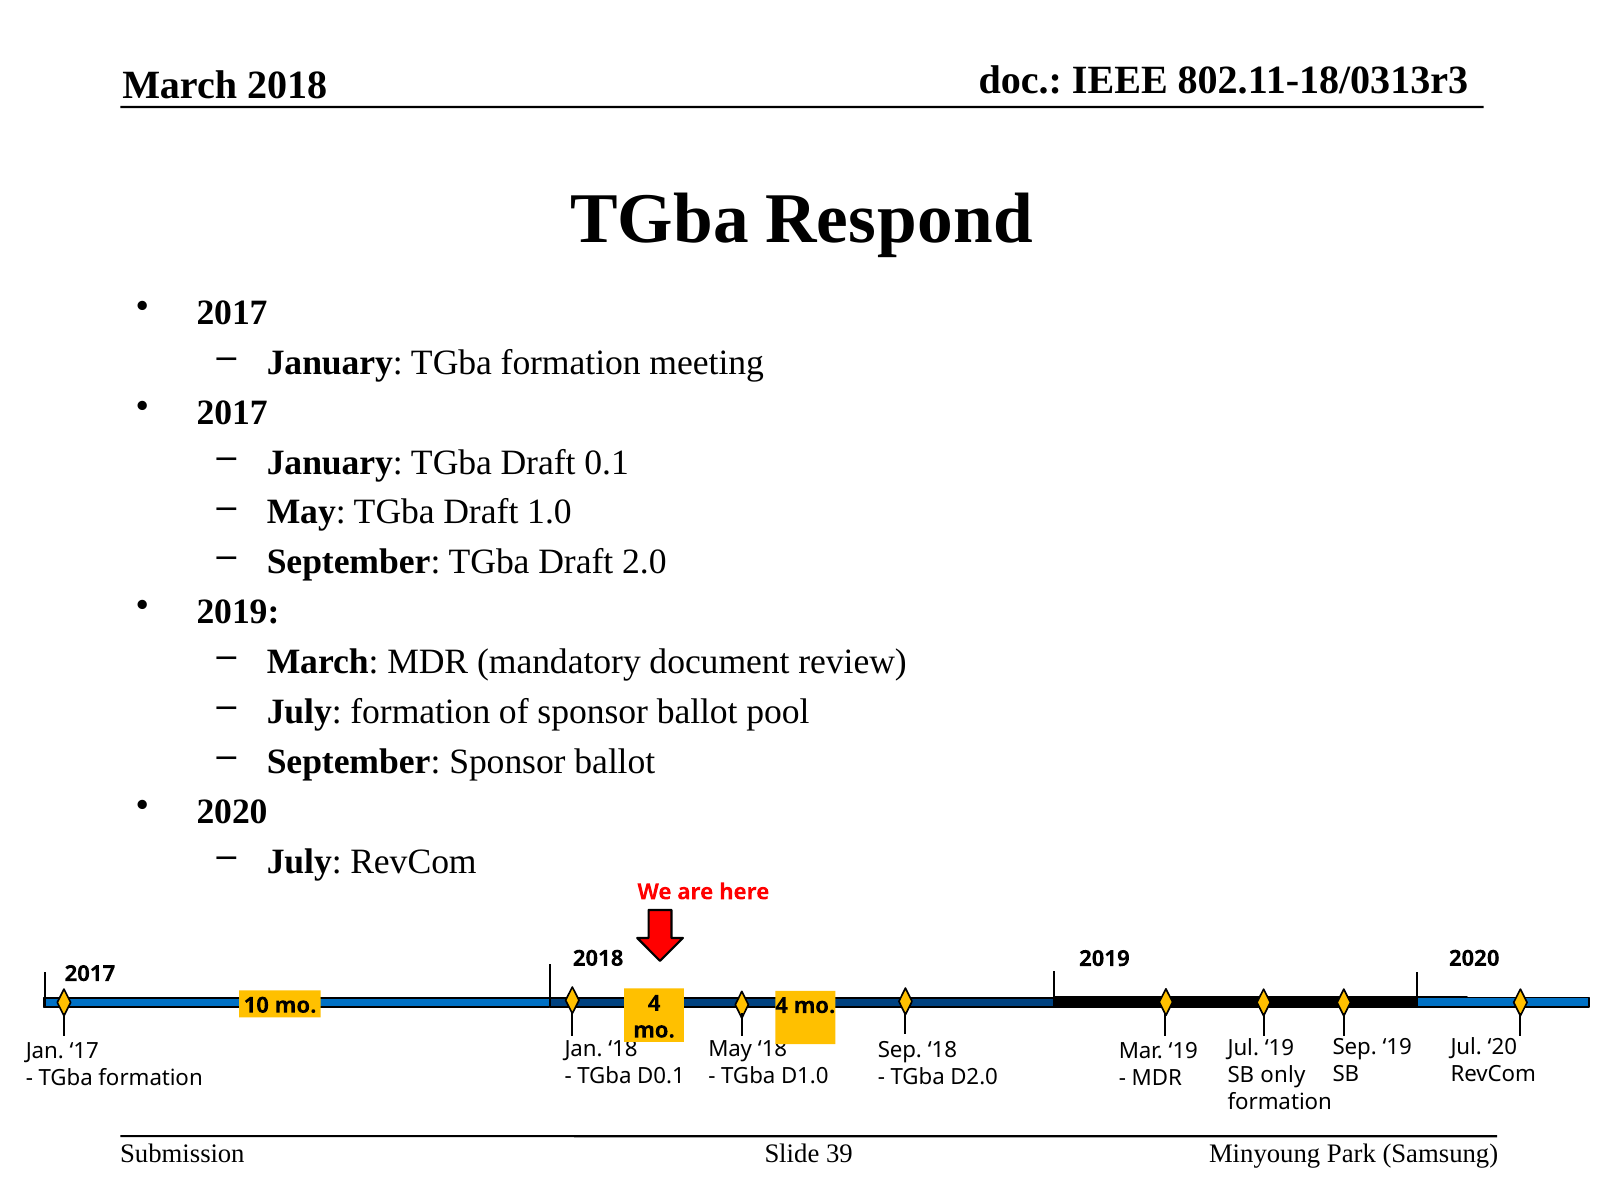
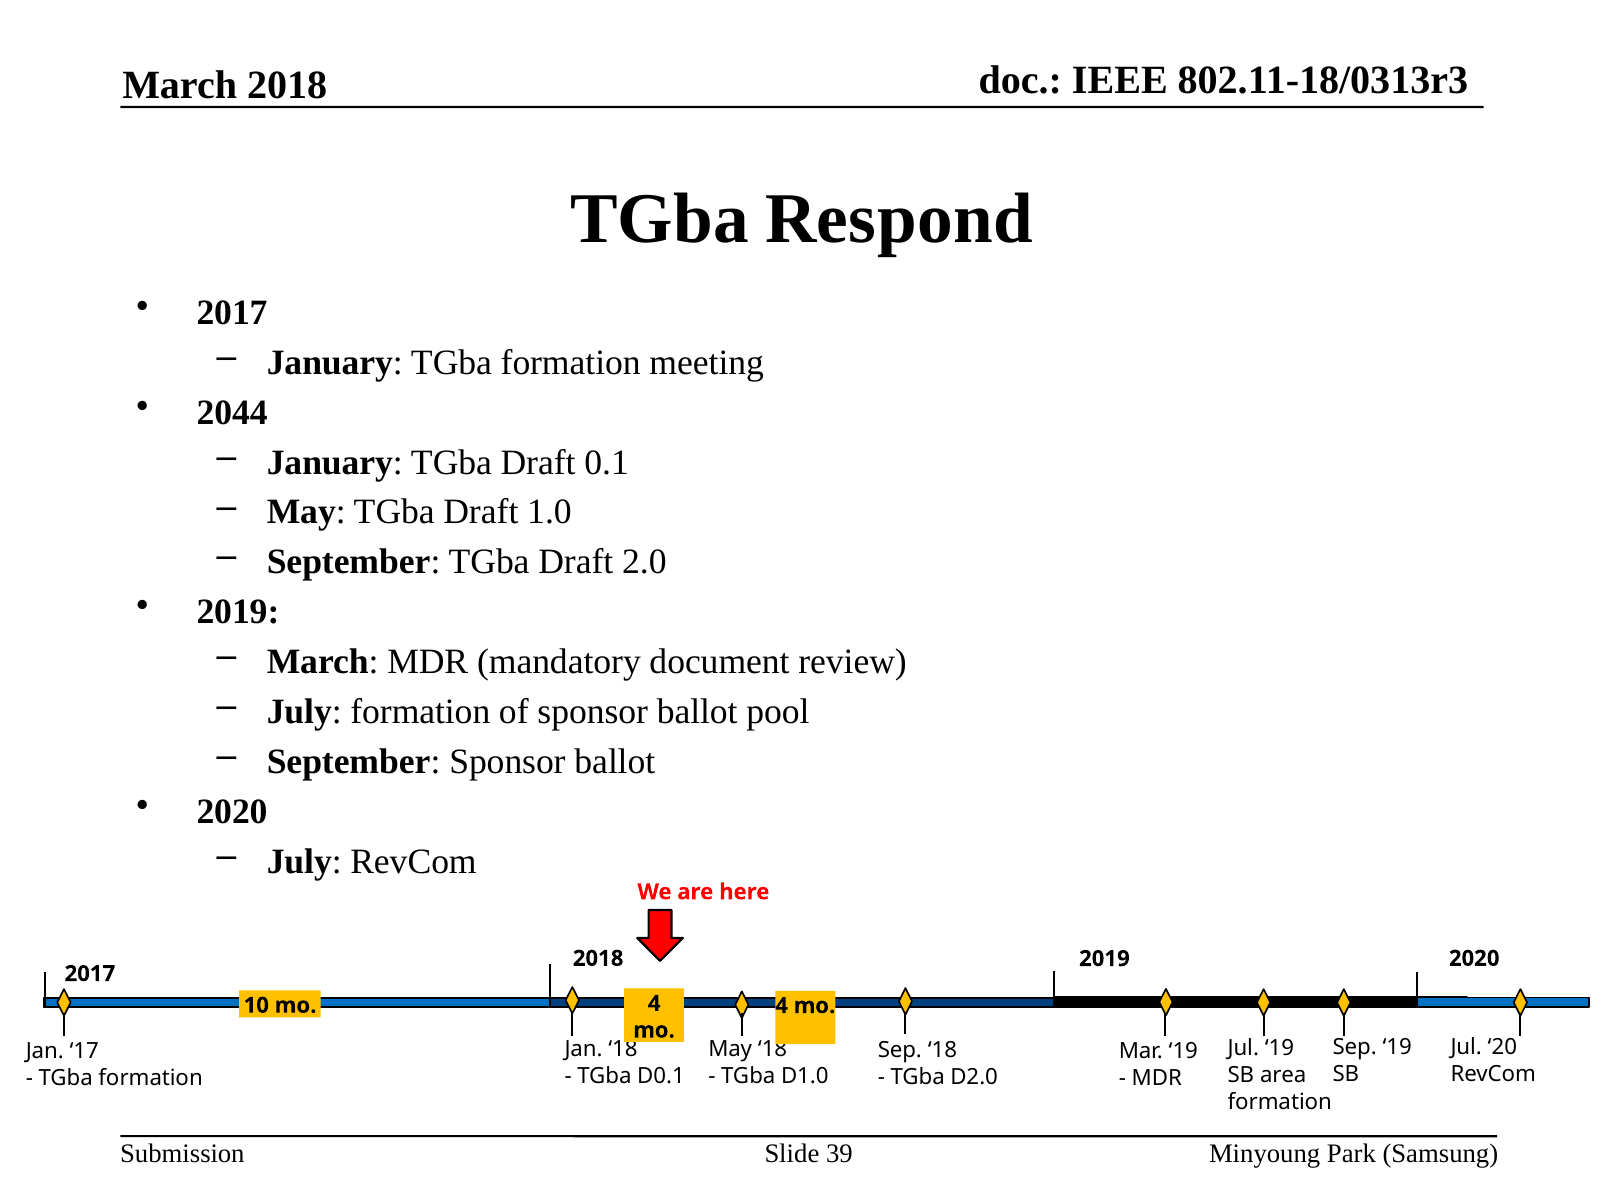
2017 at (232, 412): 2017 -> 2044
only: only -> area
